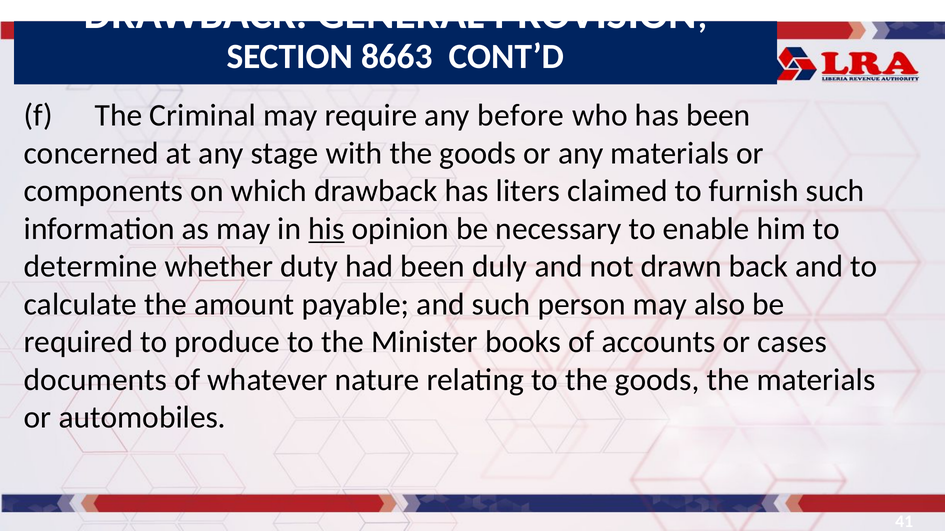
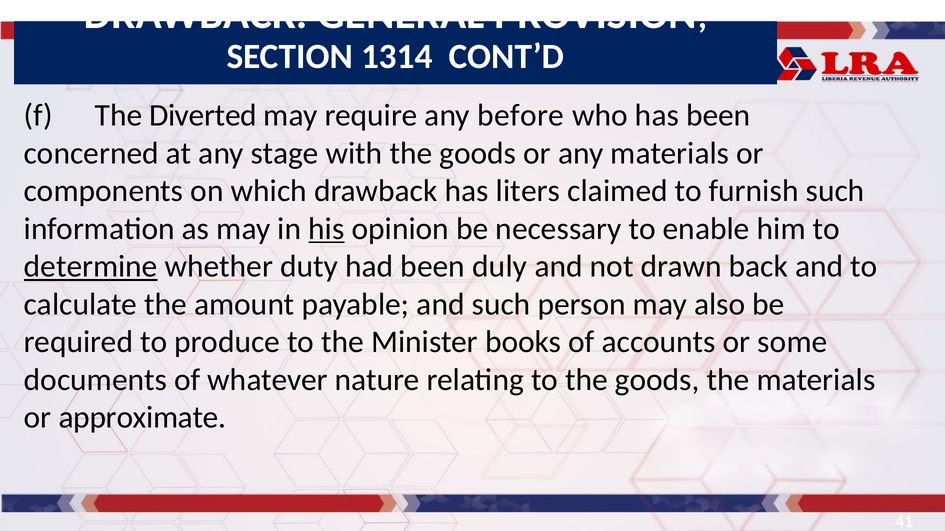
8663: 8663 -> 1314
Criminal: Criminal -> Diverted
determine underline: none -> present
cases: cases -> some
automobiles: automobiles -> approximate
